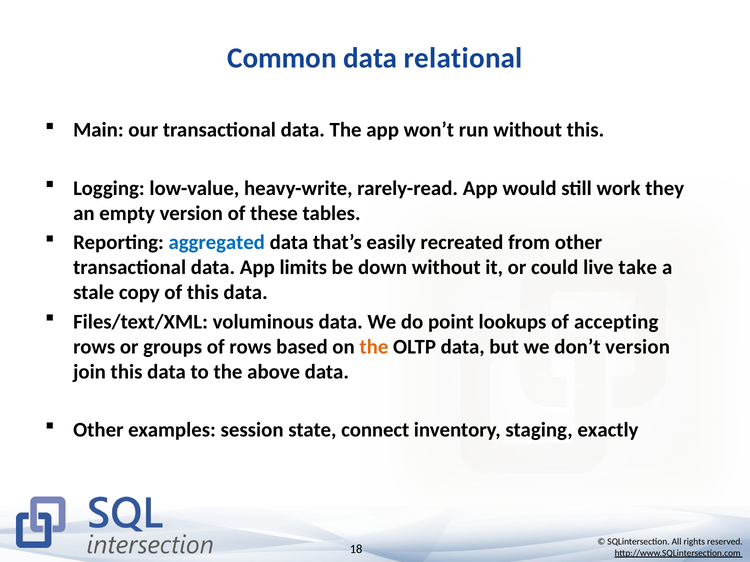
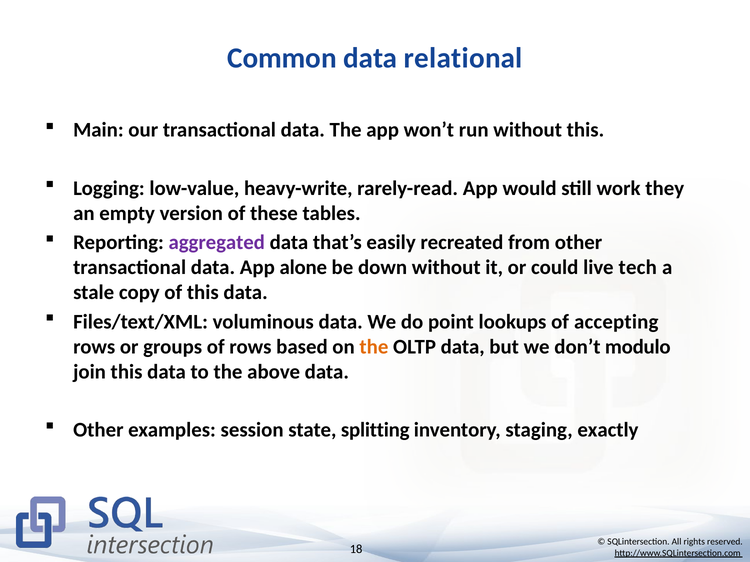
aggregated colour: blue -> purple
limits: limits -> alone
take: take -> tech
don’t version: version -> modulo
connect: connect -> splitting
